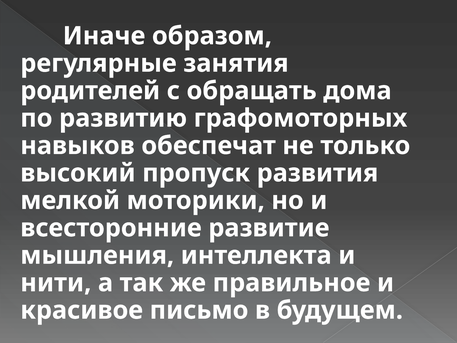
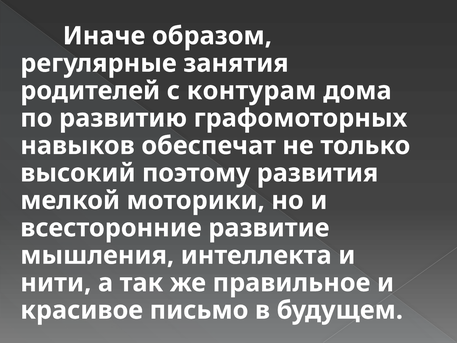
обращать: обращать -> контурам
пропуск: пропуск -> поэтому
